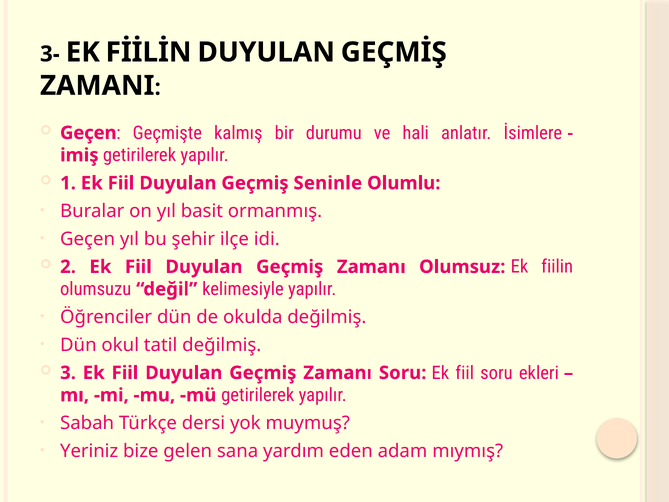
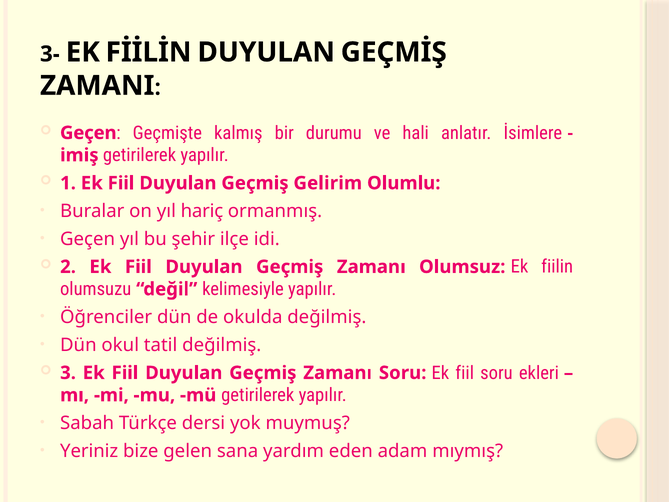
Seninle: Seninle -> Gelirim
basit: basit -> hariç
